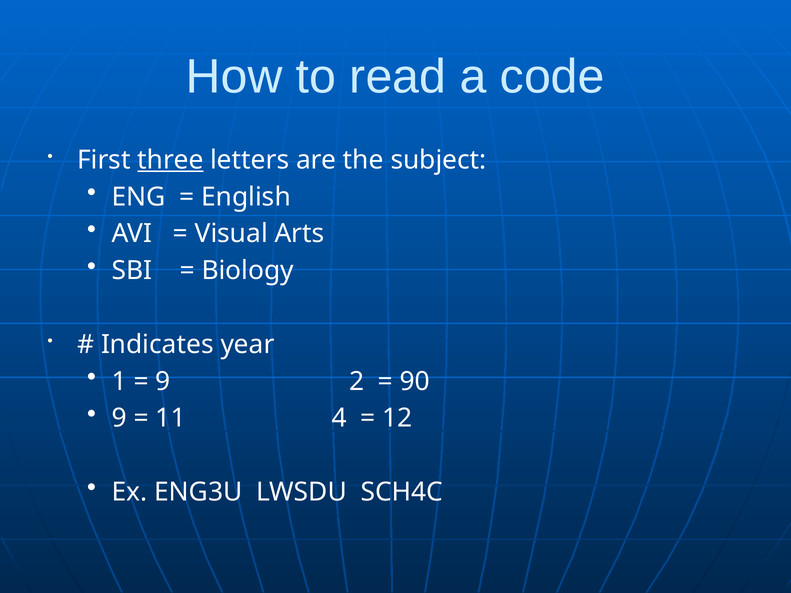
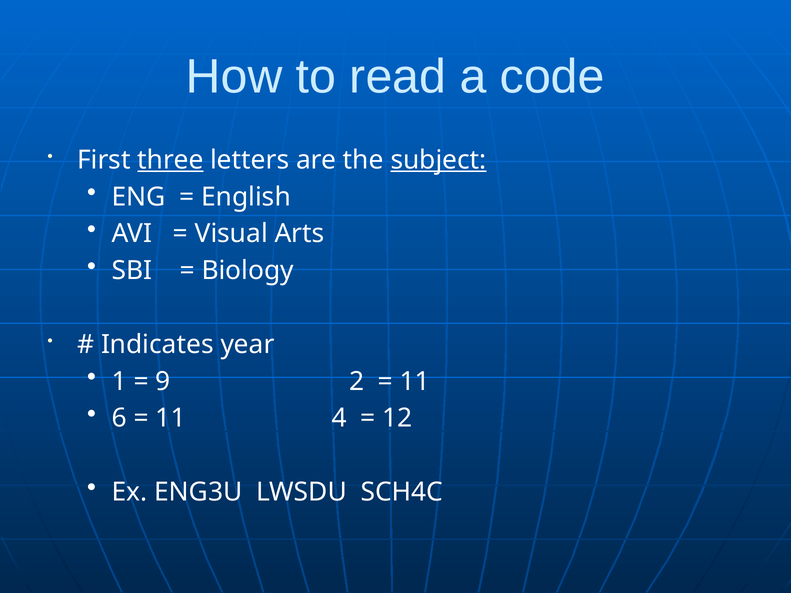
subject underline: none -> present
90 at (415, 381): 90 -> 11
9 at (119, 418): 9 -> 6
